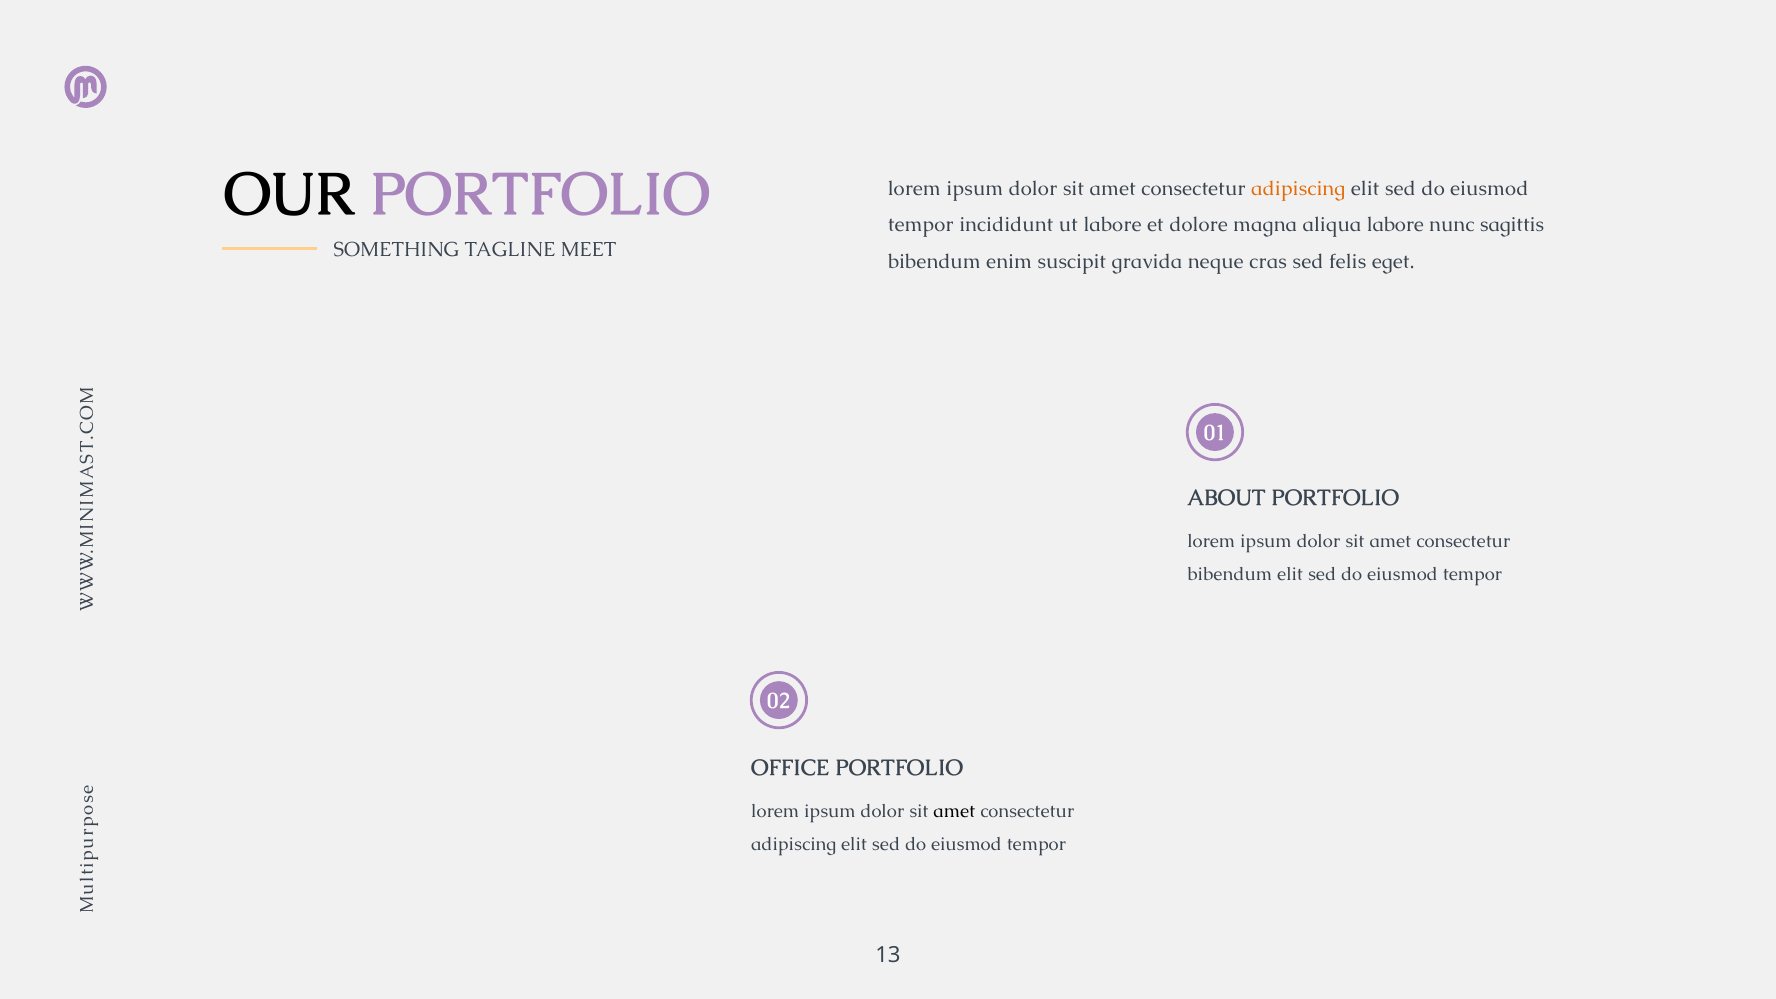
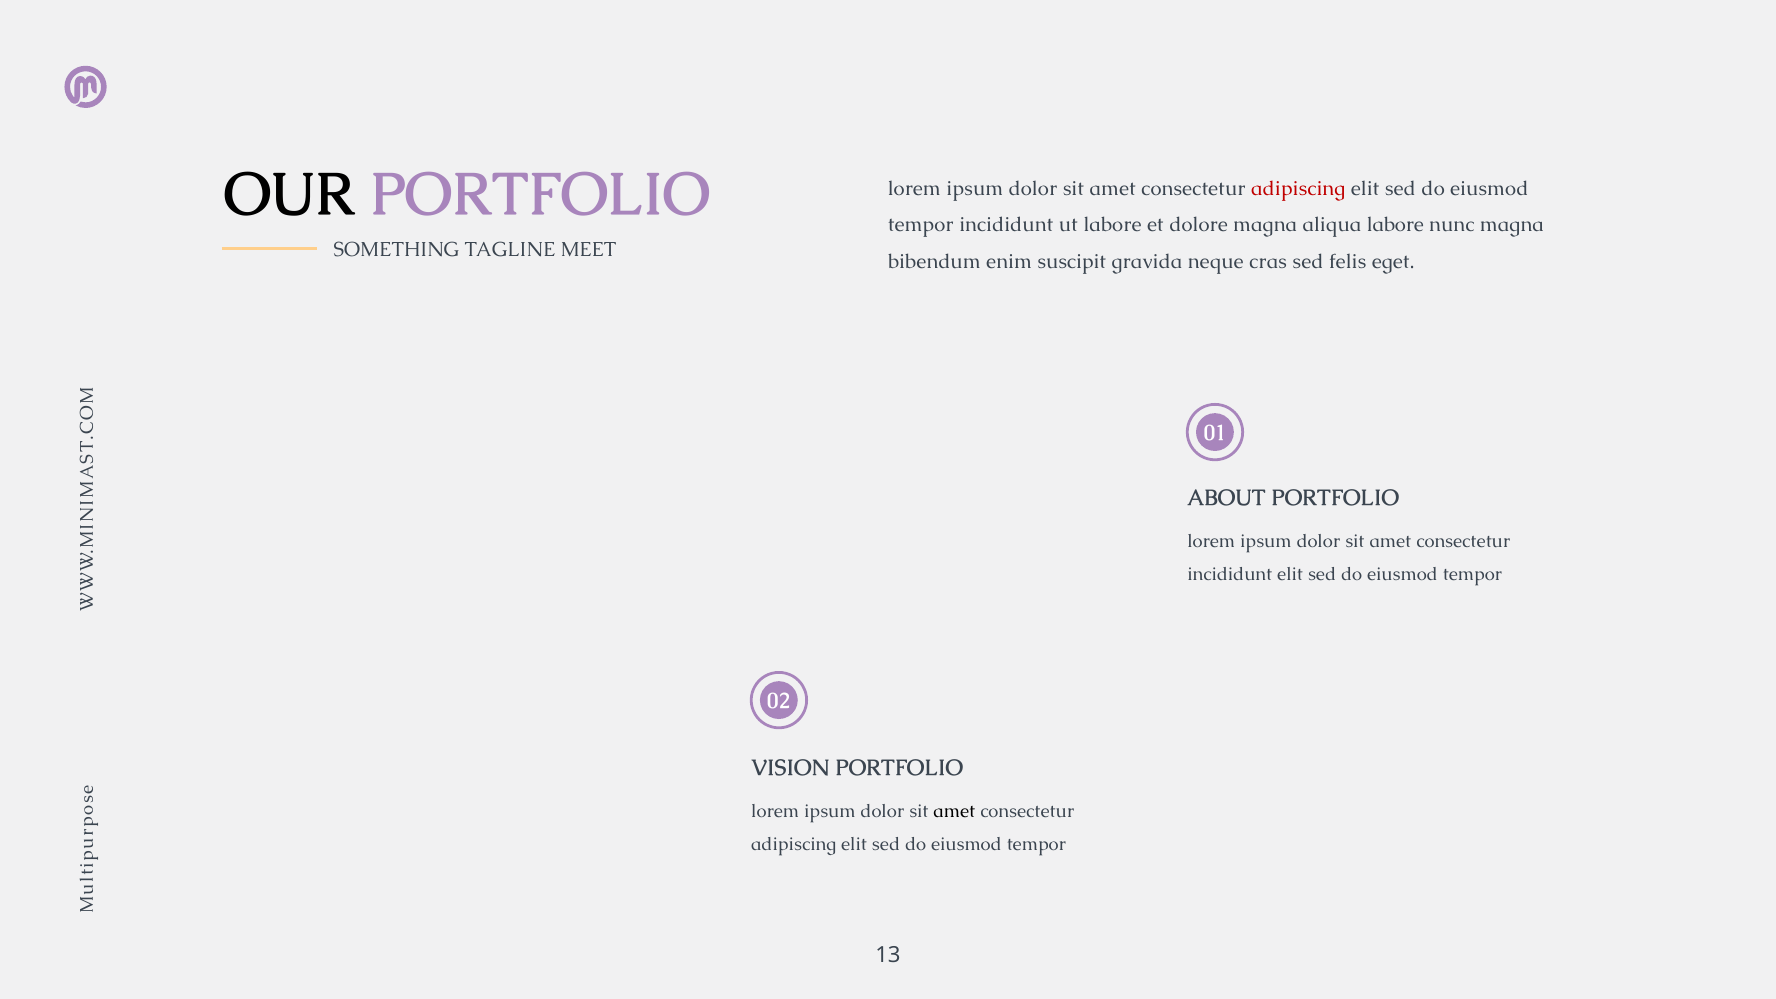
adipiscing at (1298, 189) colour: orange -> red
nunc sagittis: sagittis -> magna
bibendum at (1230, 575): bibendum -> incididunt
OFFICE: OFFICE -> VISION
